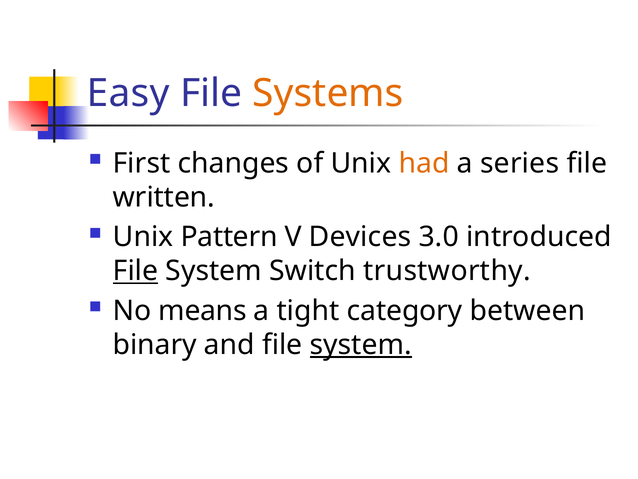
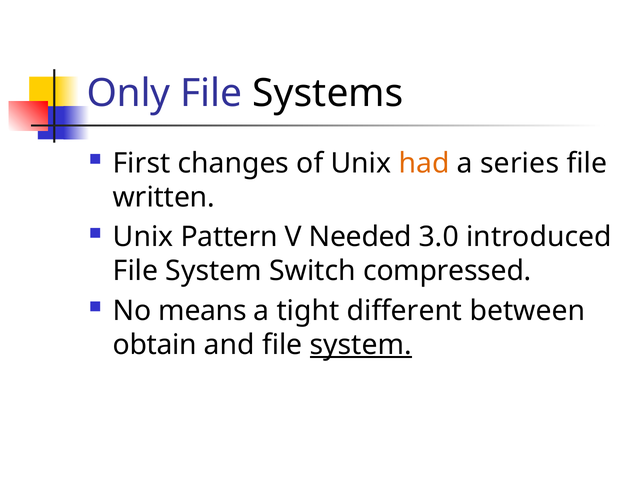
Easy: Easy -> Only
Systems colour: orange -> black
Devices: Devices -> Needed
File at (135, 271) underline: present -> none
trustworthy: trustworthy -> compressed
category: category -> different
binary: binary -> obtain
